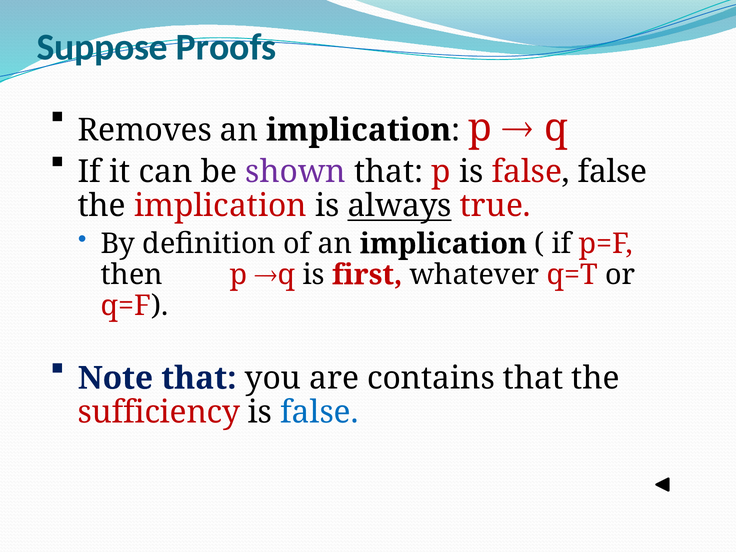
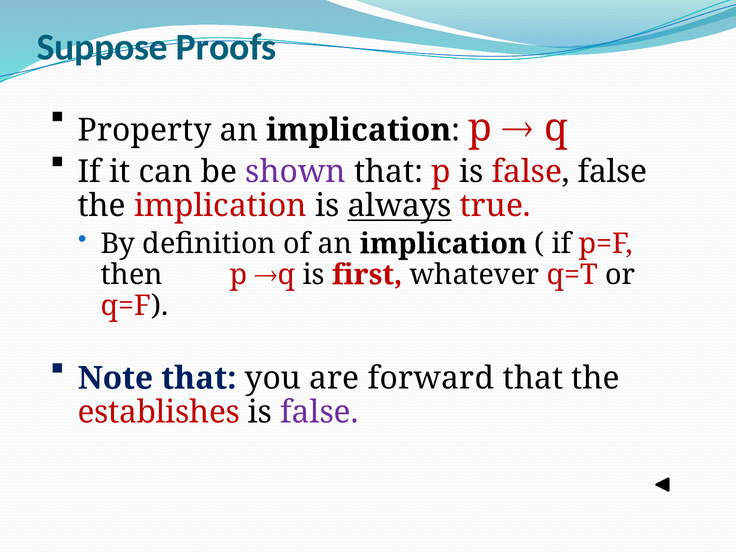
Removes: Removes -> Property
contains: contains -> forward
sufficiency: sufficiency -> establishes
false at (320, 413) colour: blue -> purple
